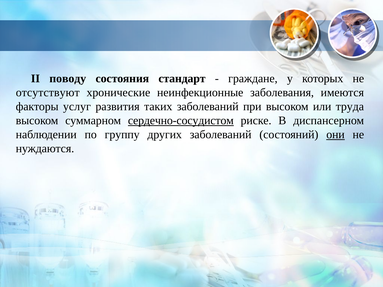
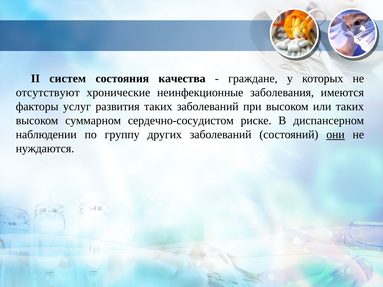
поводу: поводу -> систем
стандарт: стандарт -> качества
или труда: труда -> таких
сердечно-сосудистом underline: present -> none
